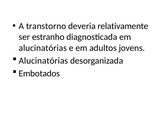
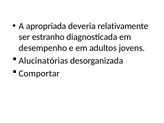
transtorno: transtorno -> apropriada
alucinatórias at (43, 48): alucinatórias -> desempenho
Embotados: Embotados -> Comportar
